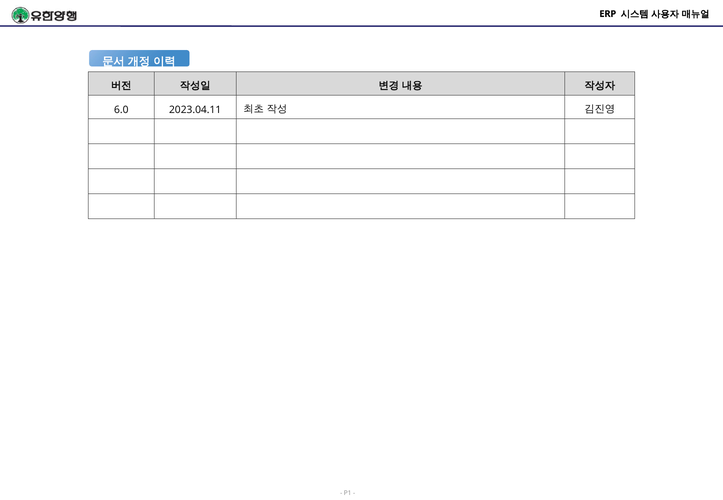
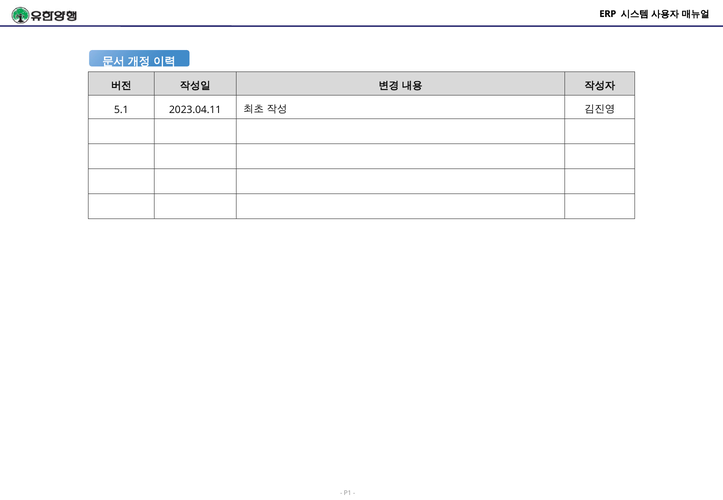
6.0: 6.0 -> 5.1
